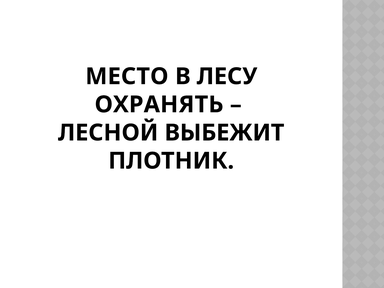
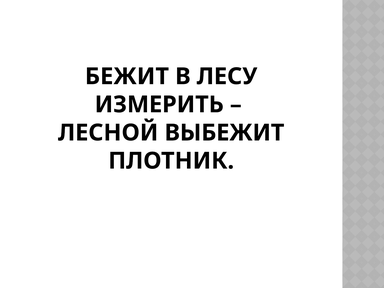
МЕСТО: МЕСТО -> БЕЖИТ
ОХРАНЯТЬ: ОХРАНЯТЬ -> ИЗМЕРИТЬ
